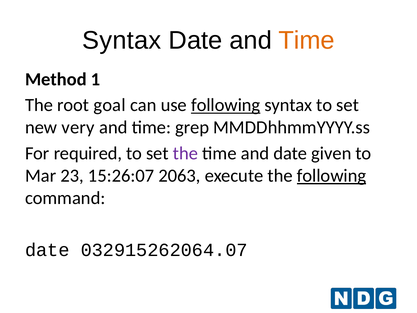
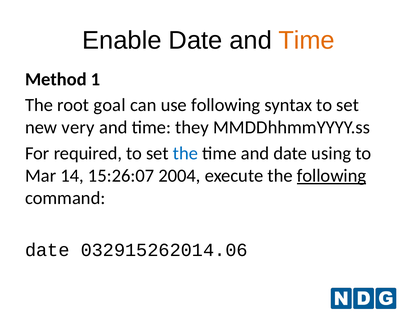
Syntax at (122, 40): Syntax -> Enable
following at (226, 105) underline: present -> none
grep: grep -> they
the at (185, 153) colour: purple -> blue
given: given -> using
23: 23 -> 14
2063: 2063 -> 2004
032915262064.07: 032915262064.07 -> 032915262014.06
